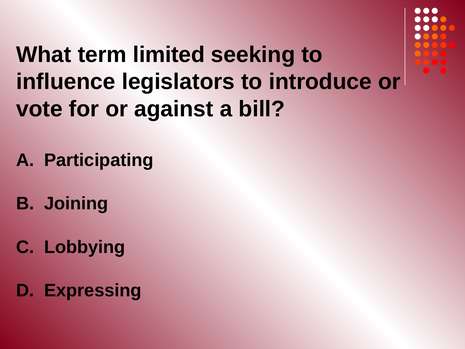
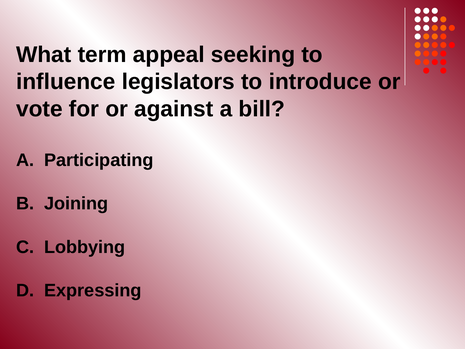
limited: limited -> appeal
